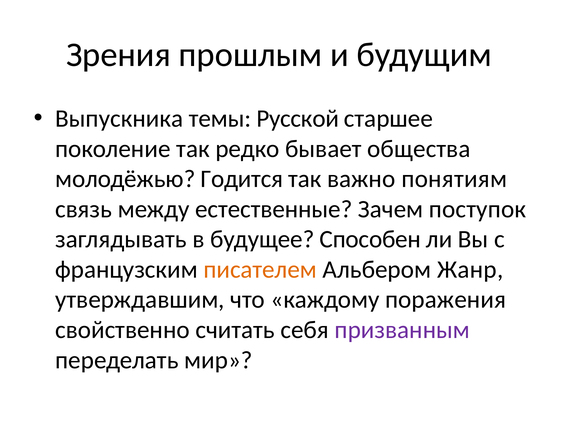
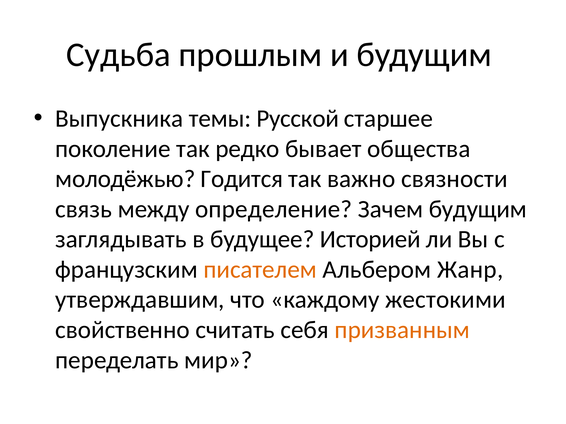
Зрения: Зрения -> Судьба
понятиям: понятиям -> связности
естественные: естественные -> определение
Зачем поступок: поступок -> будущим
Способен: Способен -> Историей
поражения: поражения -> жестокими
призванным colour: purple -> orange
